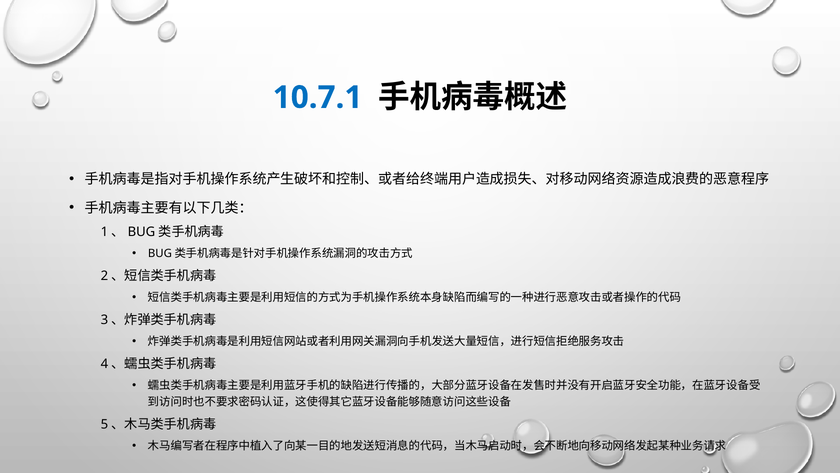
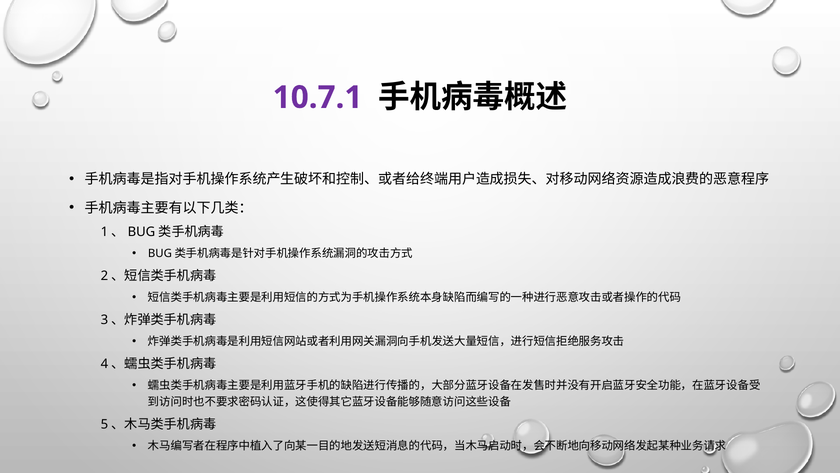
10.7.1 colour: blue -> purple
